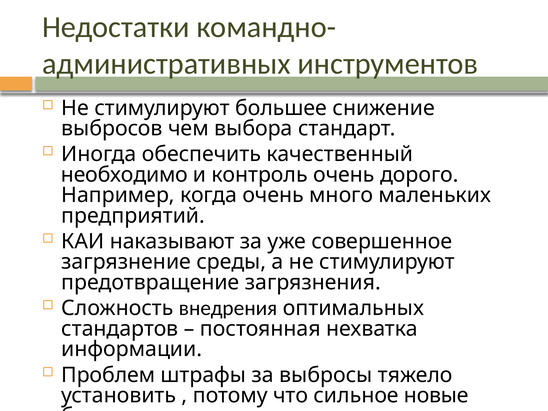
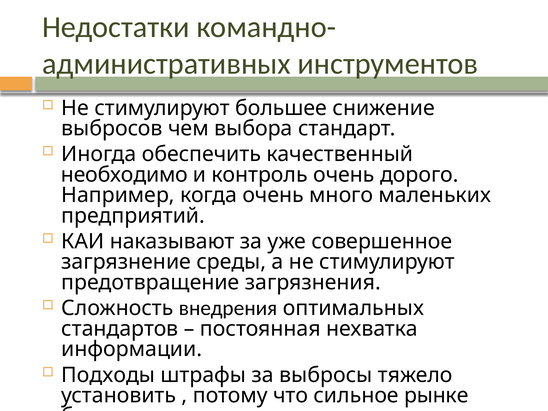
Проблем: Проблем -> Подходы
новые: новые -> рынке
